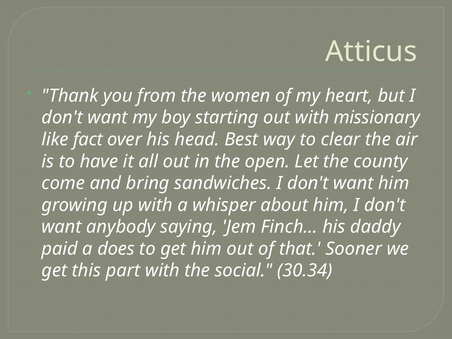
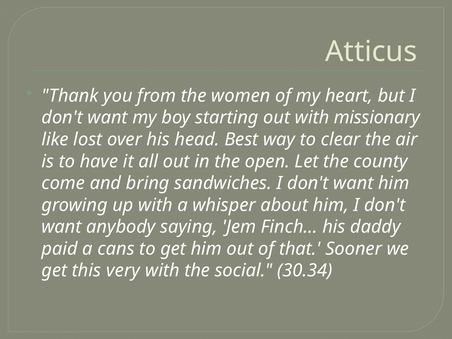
fact: fact -> lost
does: does -> cans
part: part -> very
